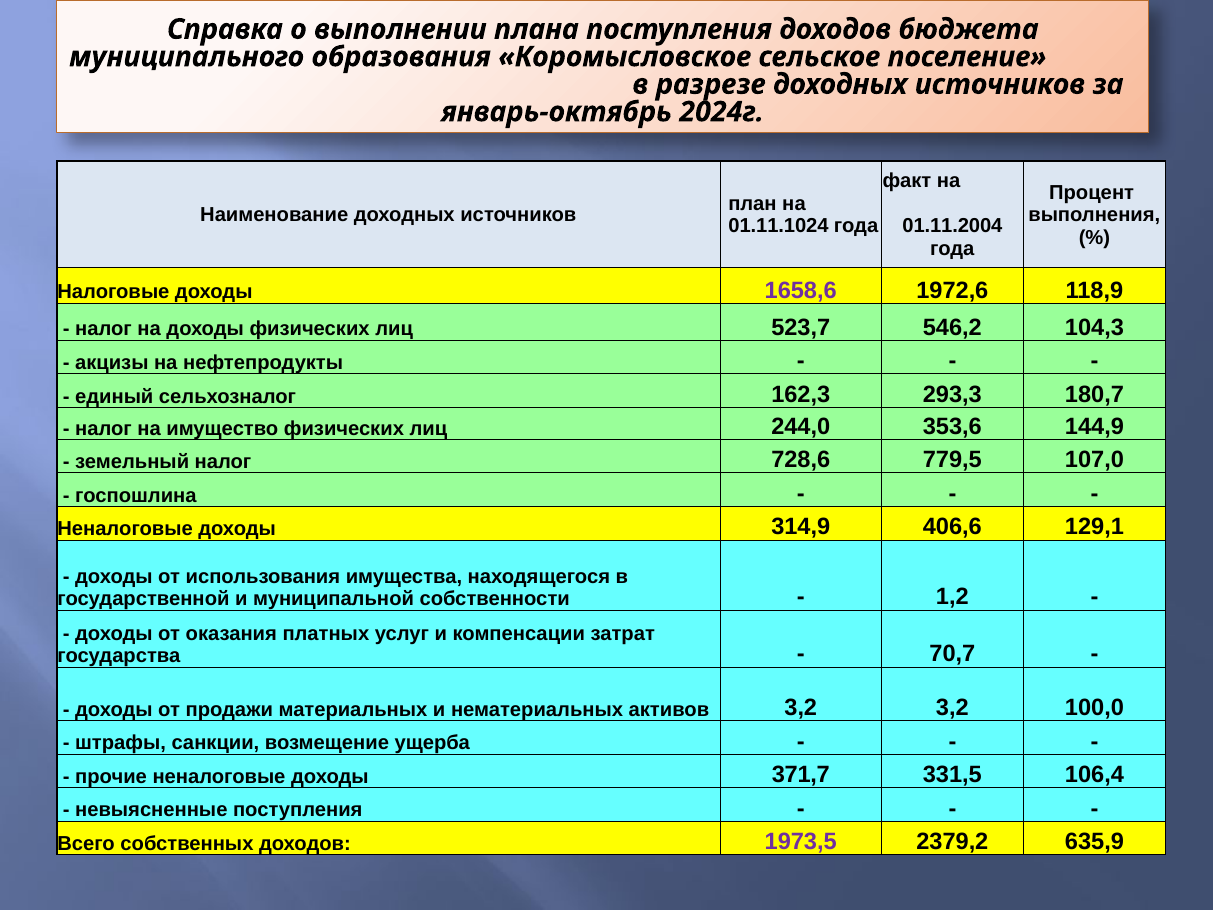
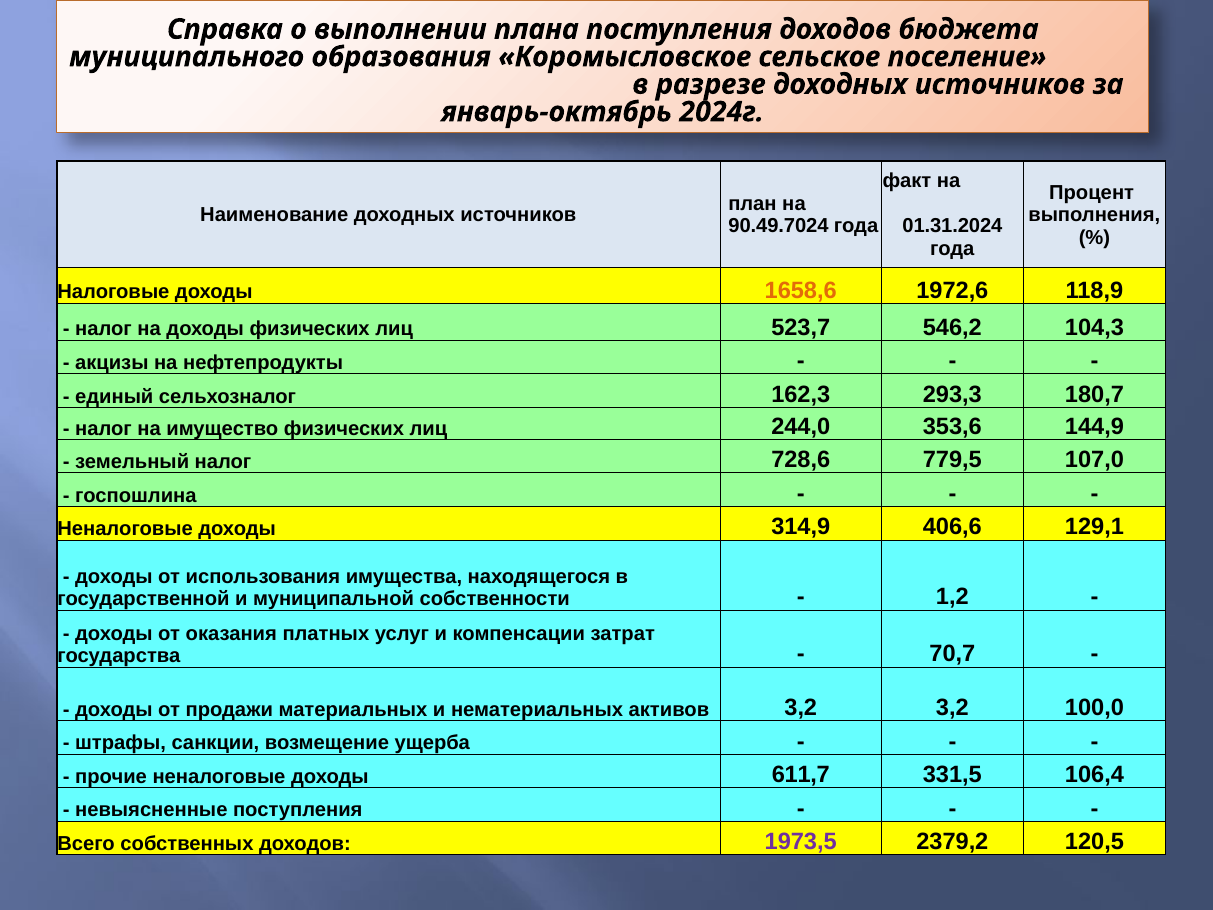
01.11.1024: 01.11.1024 -> 90.49.7024
01.11.2004: 01.11.2004 -> 01.31.2024
1658,6 colour: purple -> orange
371,7: 371,7 -> 611,7
635,9: 635,9 -> 120,5
